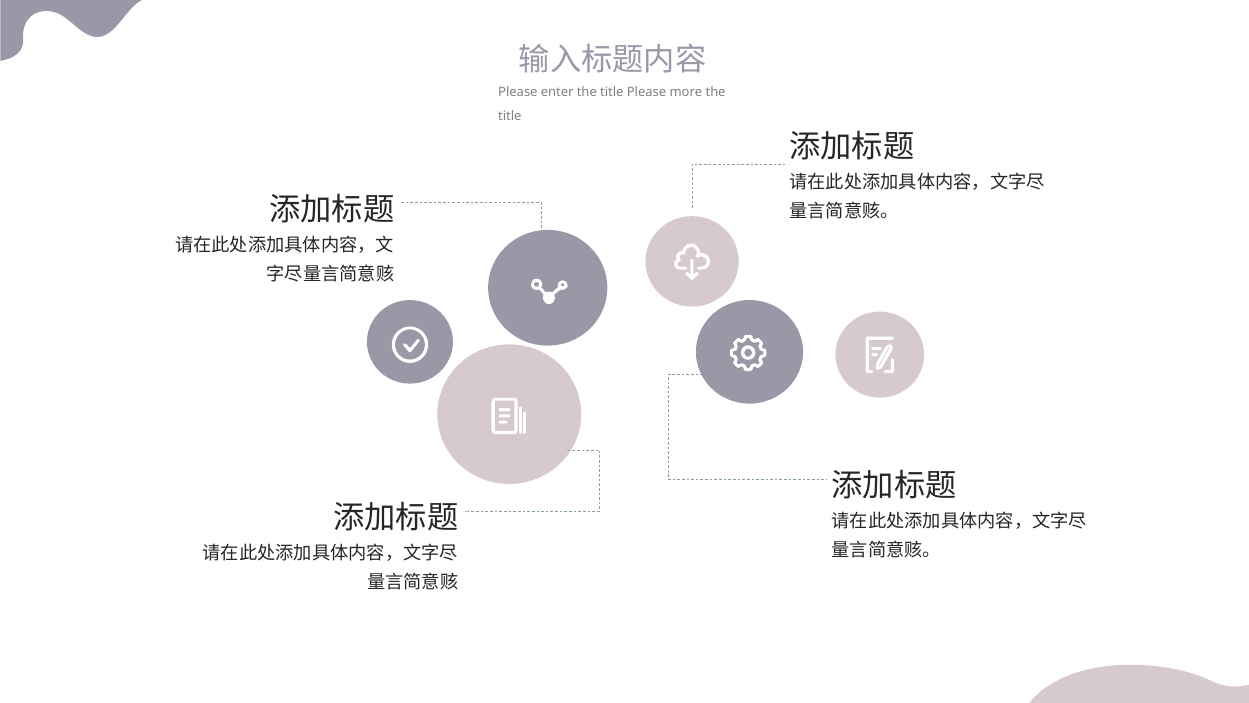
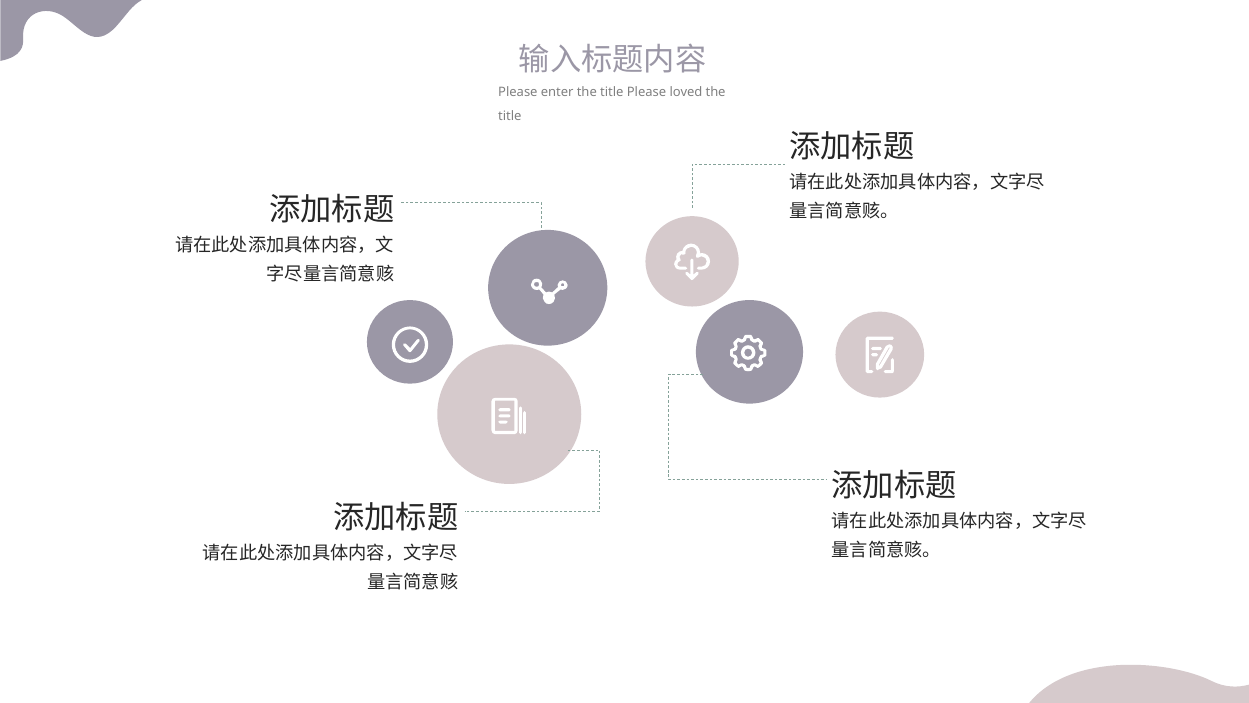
more: more -> loved
